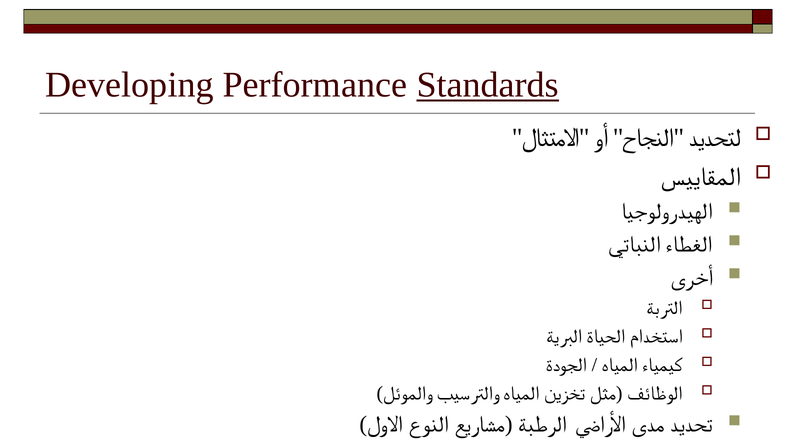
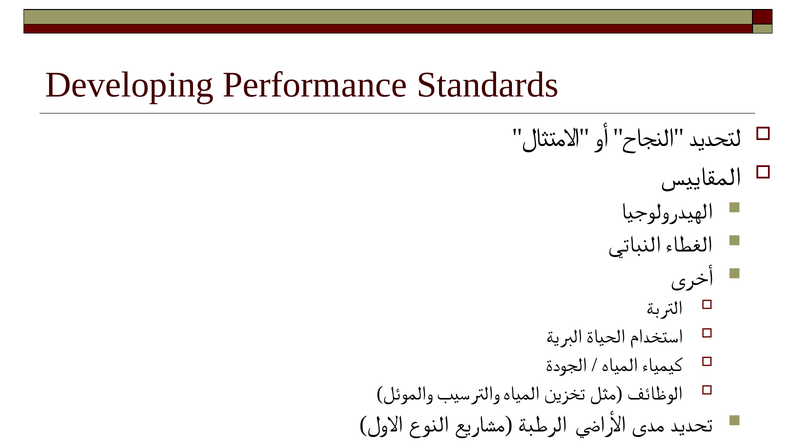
Standards underline: present -> none
